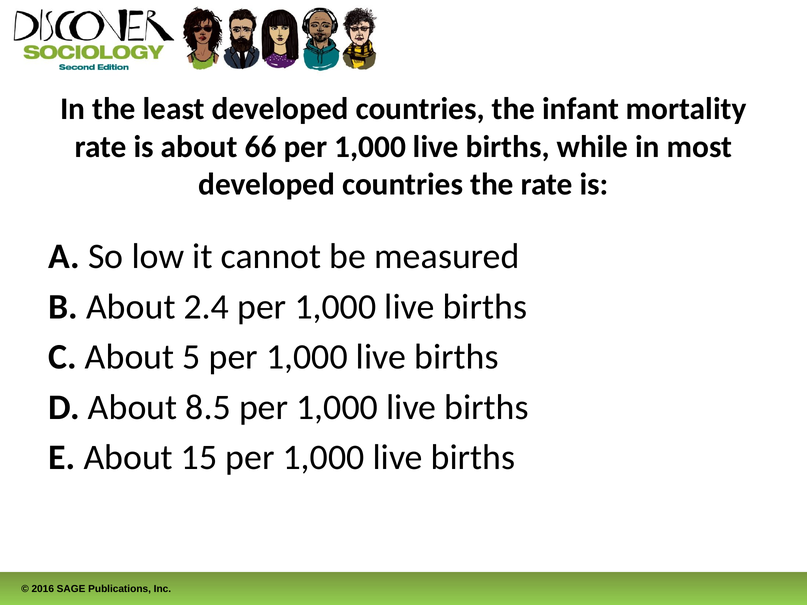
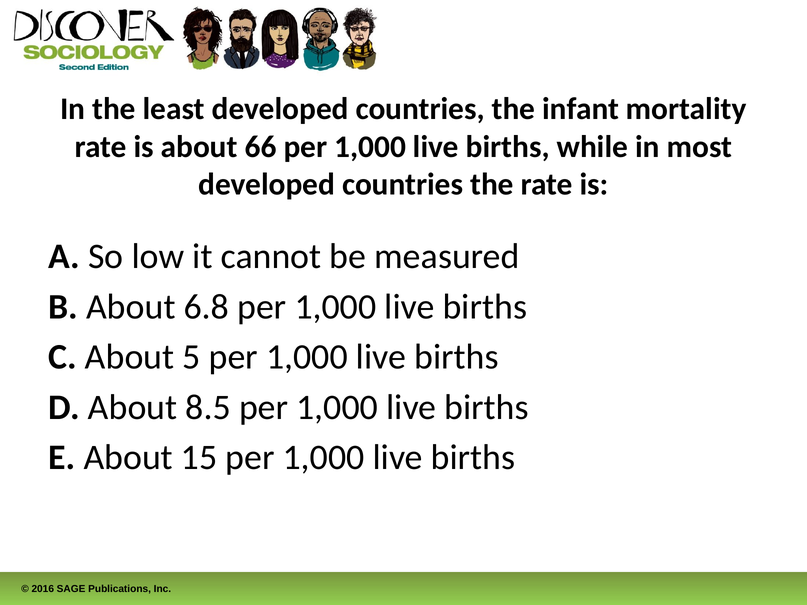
2.4: 2.4 -> 6.8
